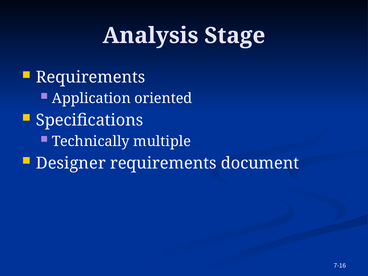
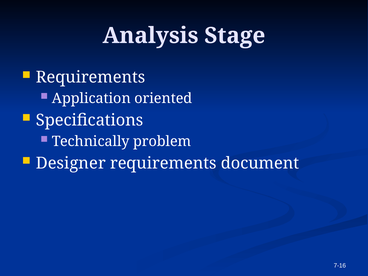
multiple: multiple -> problem
